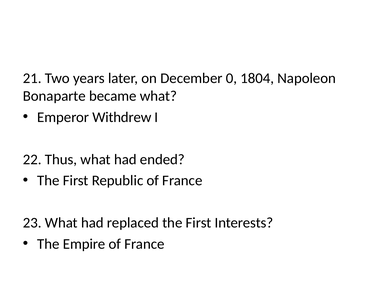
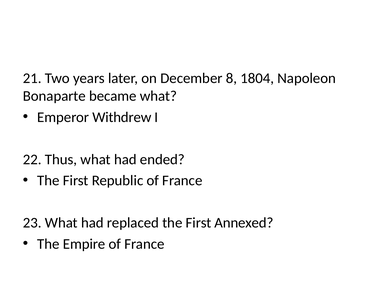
0: 0 -> 8
Interests: Interests -> Annexed
